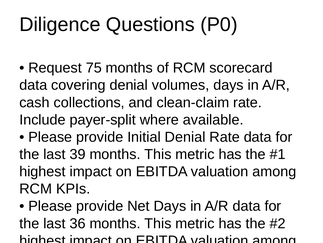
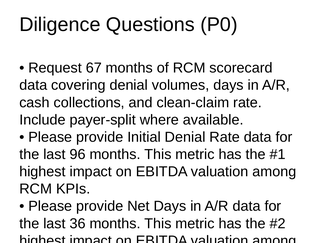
75: 75 -> 67
39: 39 -> 96
